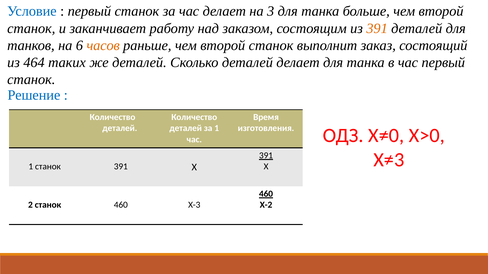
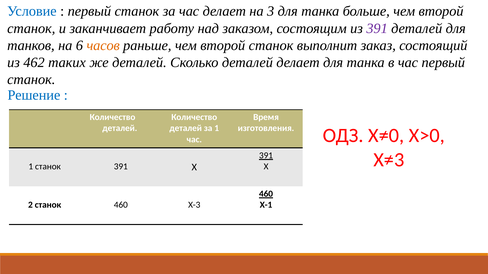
391 at (377, 28) colour: orange -> purple
464: 464 -> 462
Х-2: Х-2 -> Х-1
